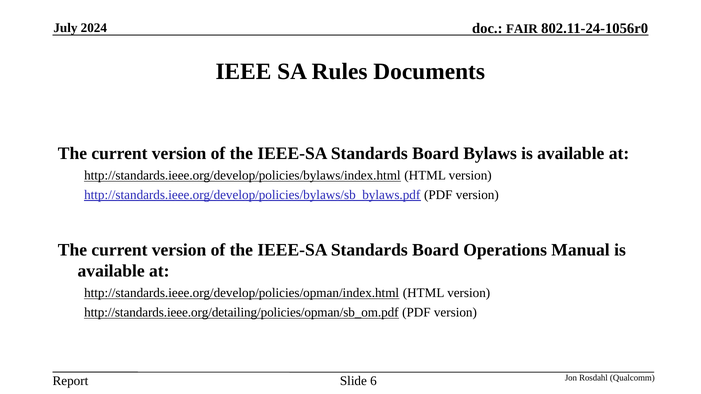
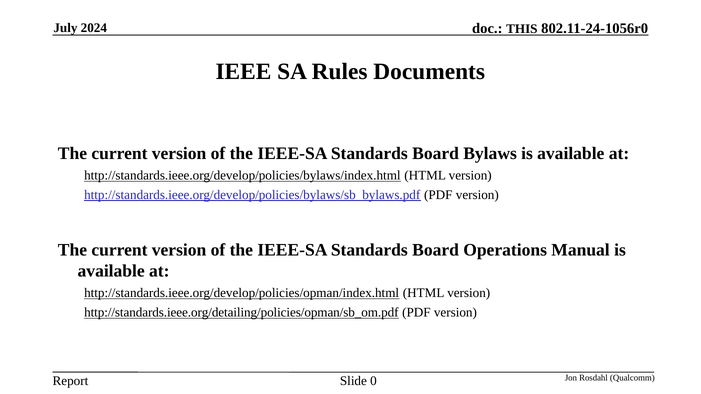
FAIR: FAIR -> THIS
6: 6 -> 0
